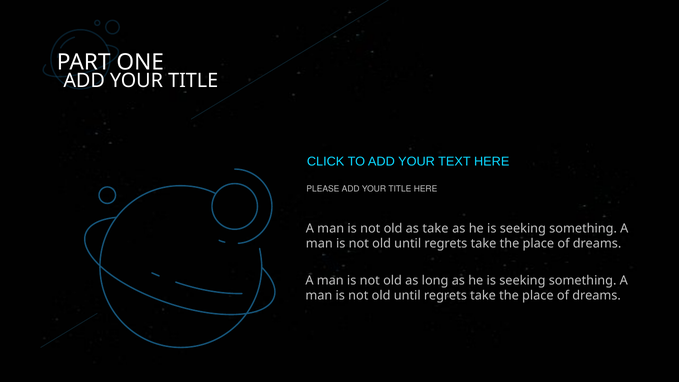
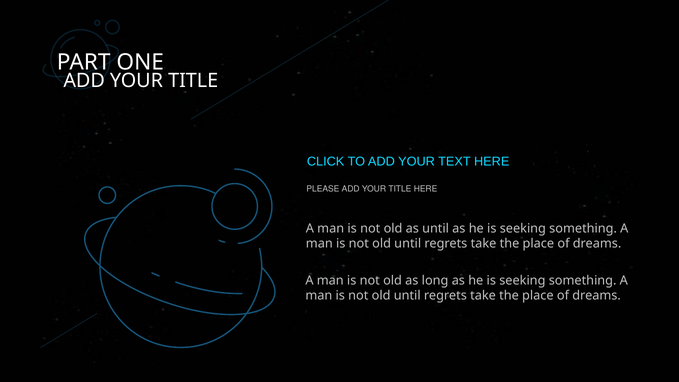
as take: take -> until
